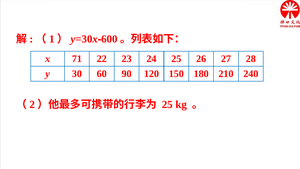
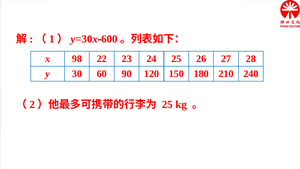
71: 71 -> 98
